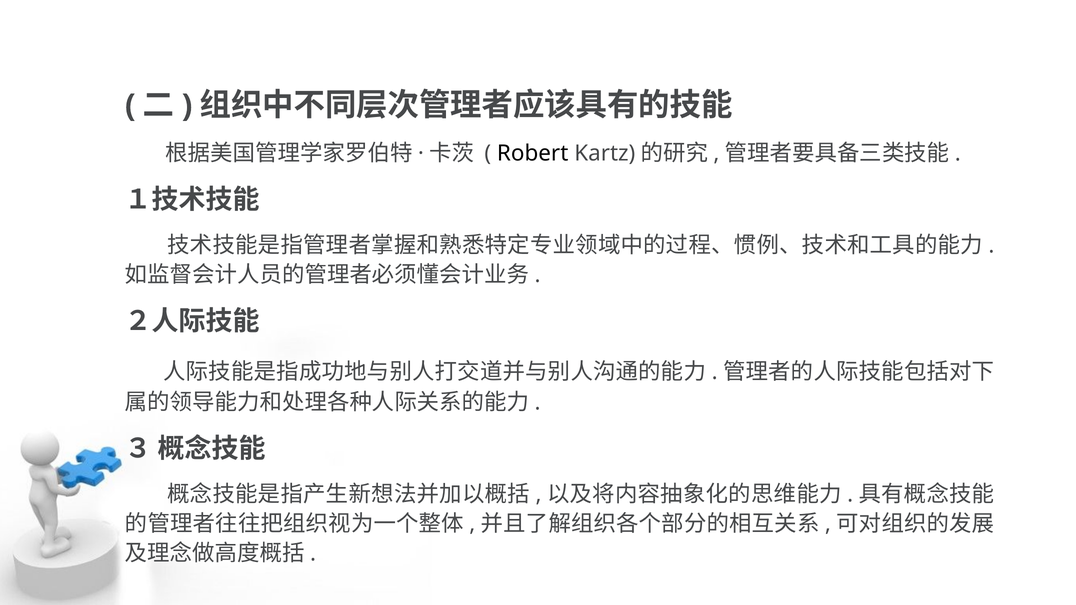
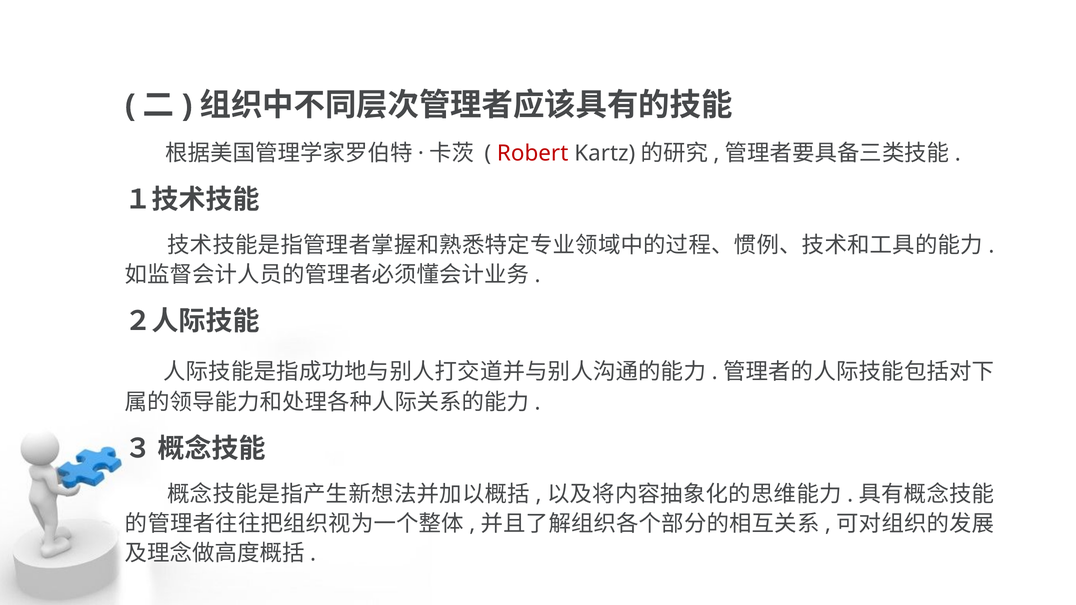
Robert colour: black -> red
